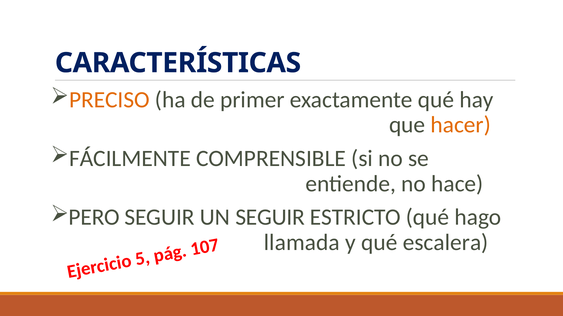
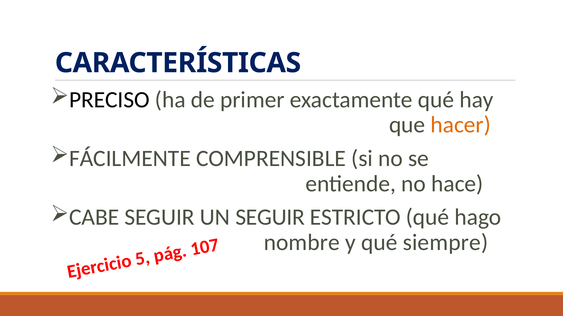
PRECISO colour: orange -> black
PERO: PERO -> CABE
llamada: llamada -> nombre
escalera: escalera -> siempre
